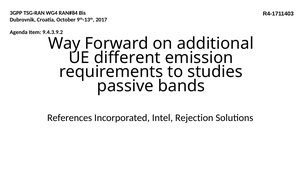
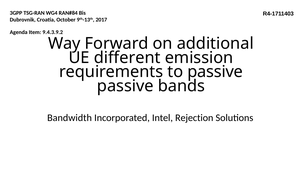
to studies: studies -> passive
References: References -> Bandwidth
